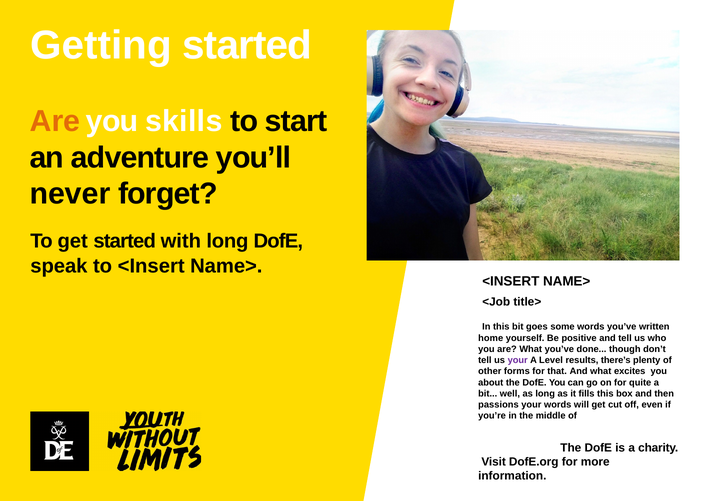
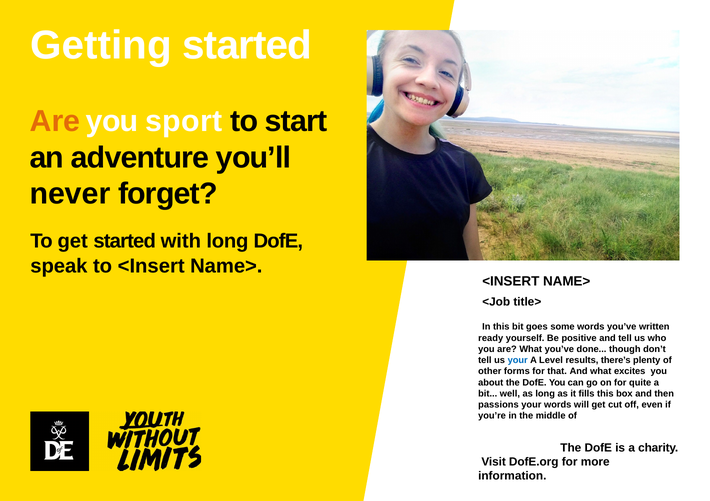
skills: skills -> sport
home: home -> ready
your at (518, 361) colour: purple -> blue
